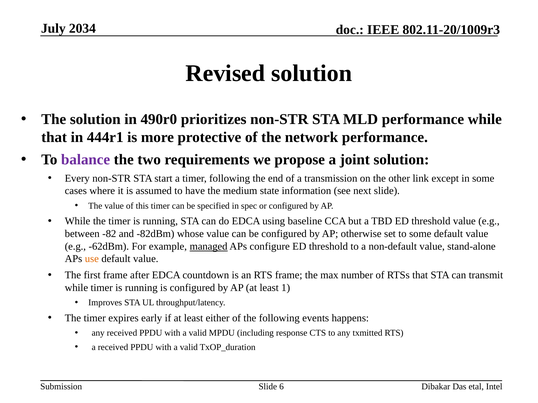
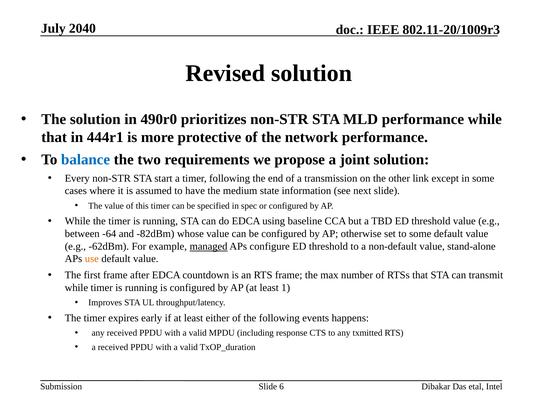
2034: 2034 -> 2040
balance colour: purple -> blue
-82: -82 -> -64
